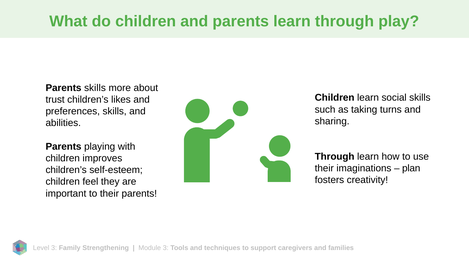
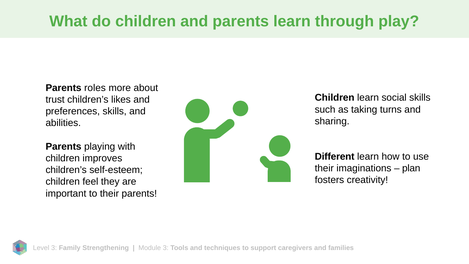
Parents skills: skills -> roles
Through at (335, 156): Through -> Different
